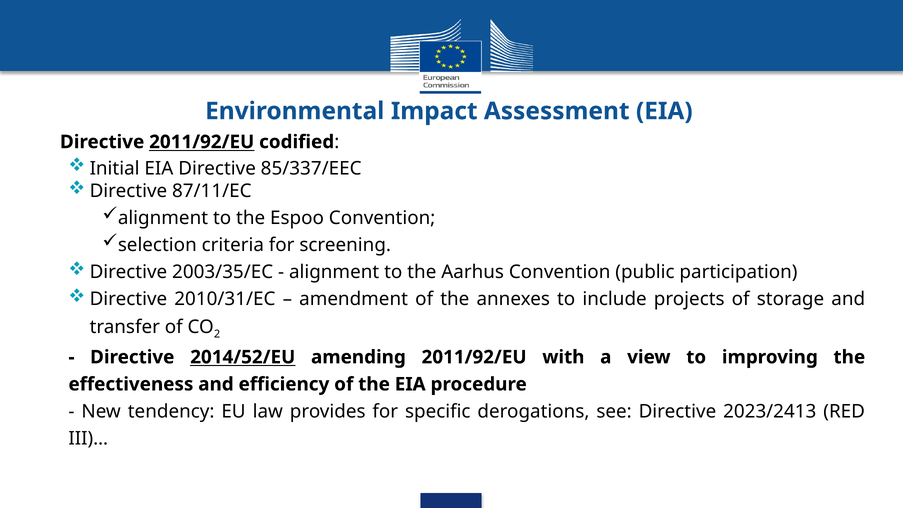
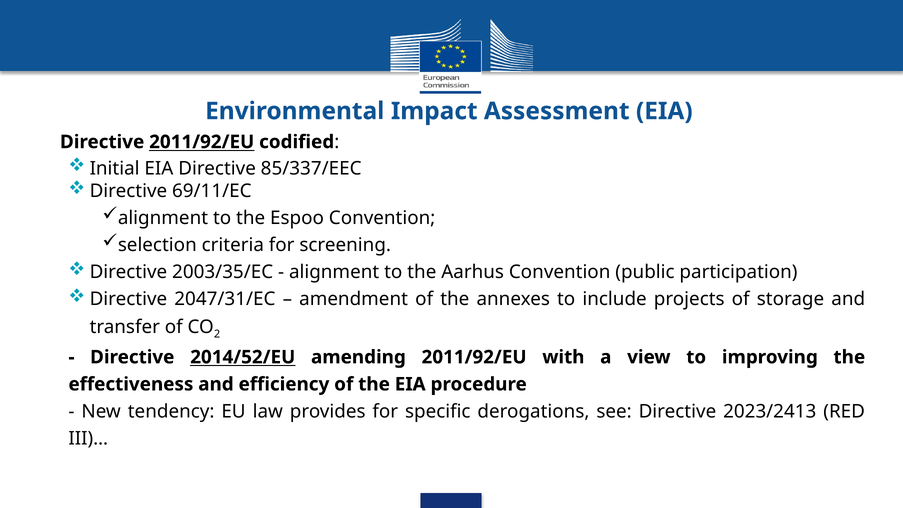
87/11/EC: 87/11/EC -> 69/11/EC
2010/31/EC: 2010/31/EC -> 2047/31/EC
